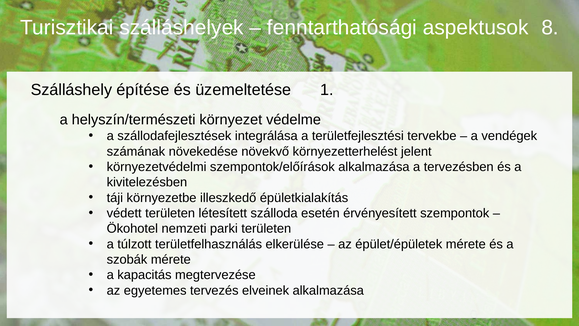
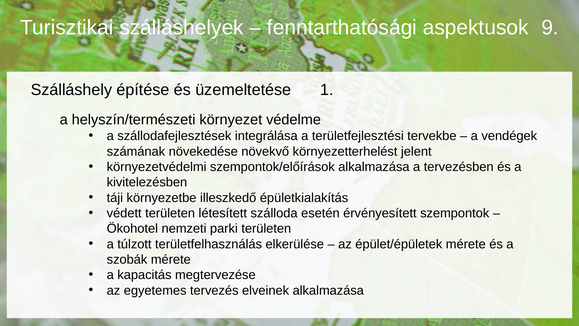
8: 8 -> 9
